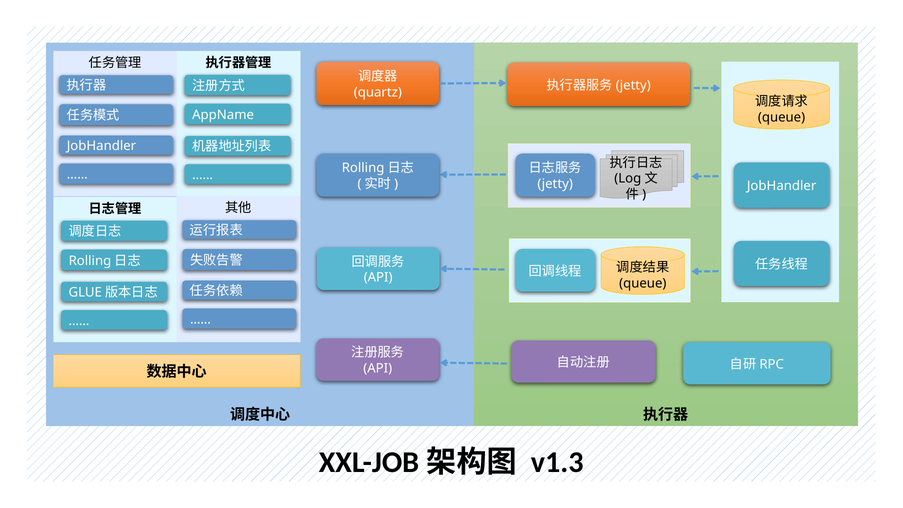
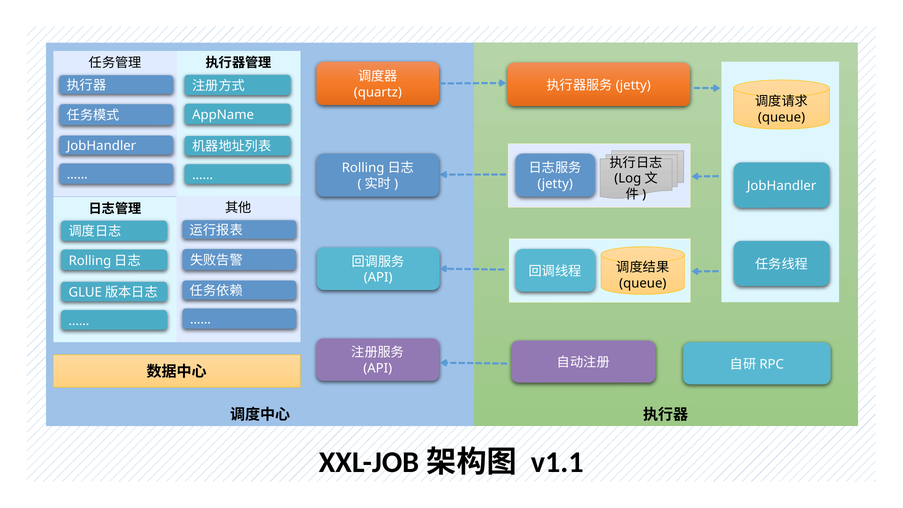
v1.3: v1.3 -> v1.1
